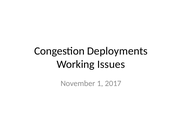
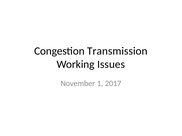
Deployments: Deployments -> Transmission
